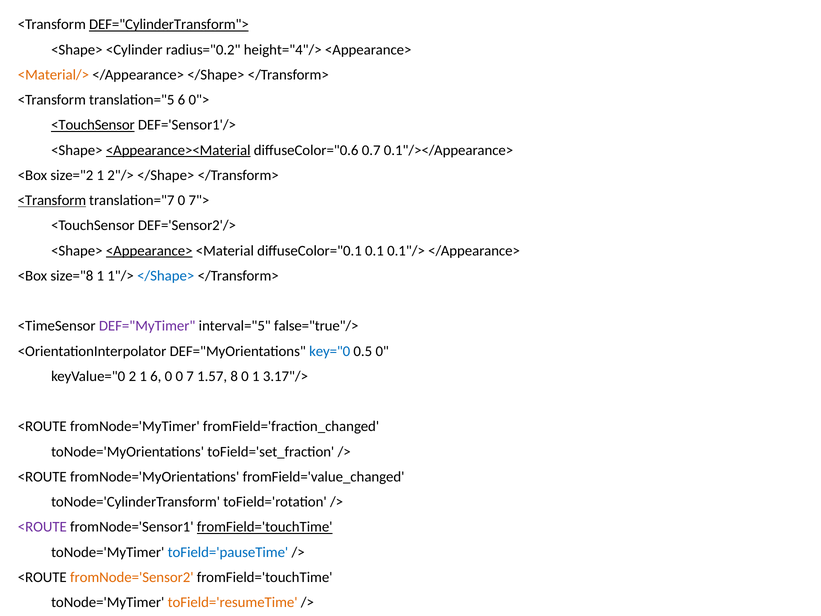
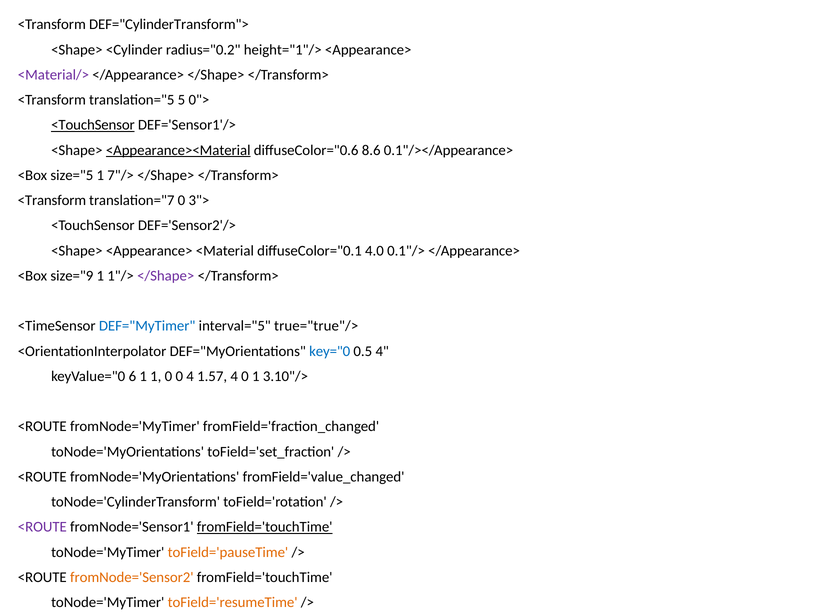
DEF="CylinderTransform"> underline: present -> none
height="4"/>: height="4"/> -> height="1"/>
<Material/> colour: orange -> purple
translation="5 6: 6 -> 5
0.7: 0.7 -> 8.6
size="2: size="2 -> size="5
2"/>: 2"/> -> 7"/>
<Transform at (52, 200) underline: present -> none
7">: 7"> -> 3">
<Appearance> at (149, 251) underline: present -> none
0.1: 0.1 -> 4.0
size="8: size="8 -> size="9
</Shape> at (166, 276) colour: blue -> purple
DEF="MyTimer colour: purple -> blue
false="true"/>: false="true"/> -> true="true"/>
0.5 0: 0 -> 4
2: 2 -> 6
1 6: 6 -> 1
0 7: 7 -> 4
1.57 8: 8 -> 4
3.17"/>: 3.17"/> -> 3.10"/>
toField='pauseTime colour: blue -> orange
